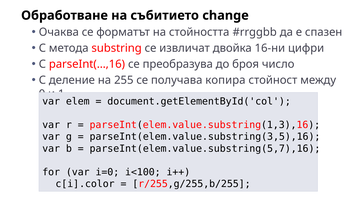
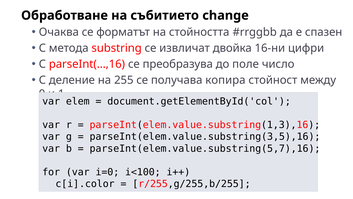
броя: броя -> поле
